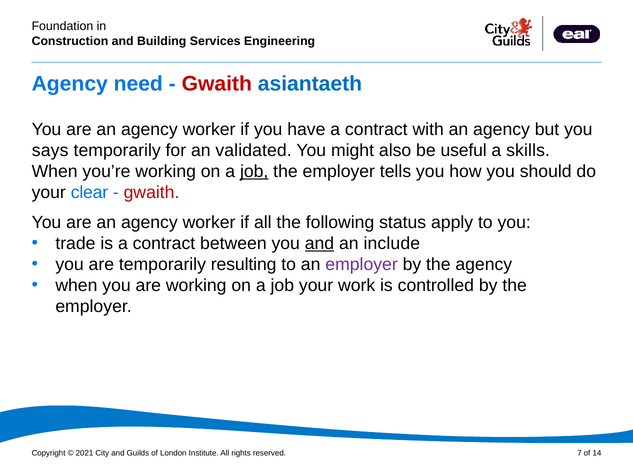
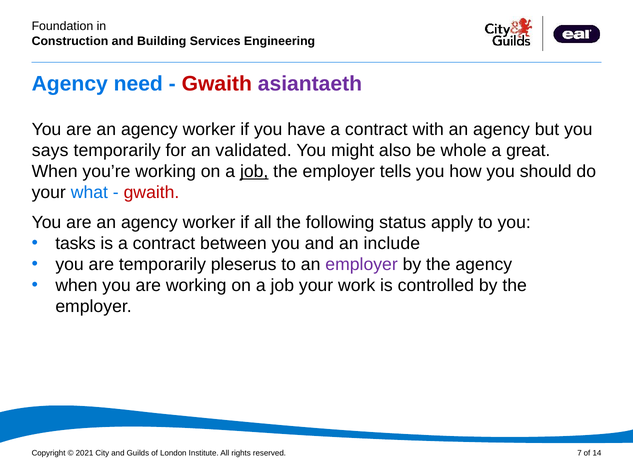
asiantaeth colour: blue -> purple
useful: useful -> whole
skills: skills -> great
clear: clear -> what
trade: trade -> tasks
and at (319, 244) underline: present -> none
resulting: resulting -> pleserus
